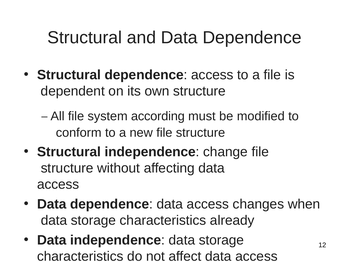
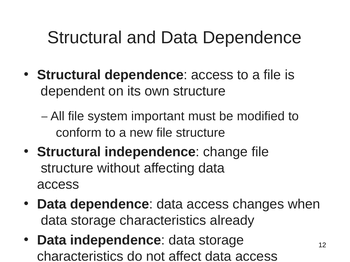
according: according -> important
